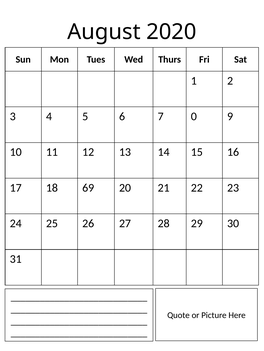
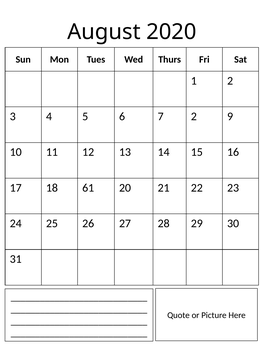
7 0: 0 -> 2
69: 69 -> 61
